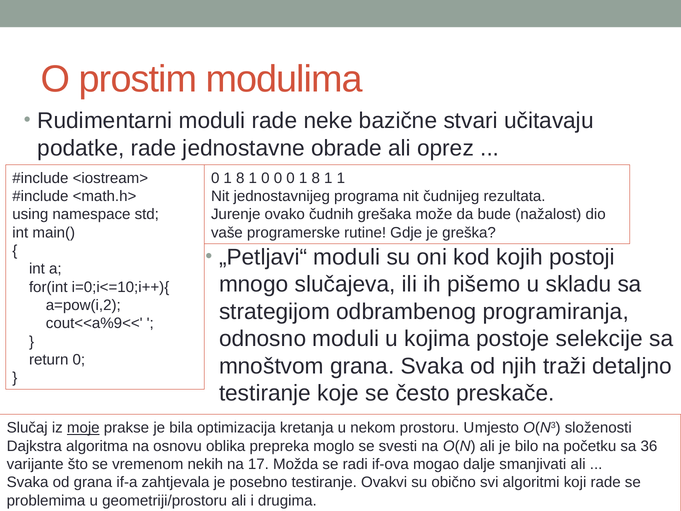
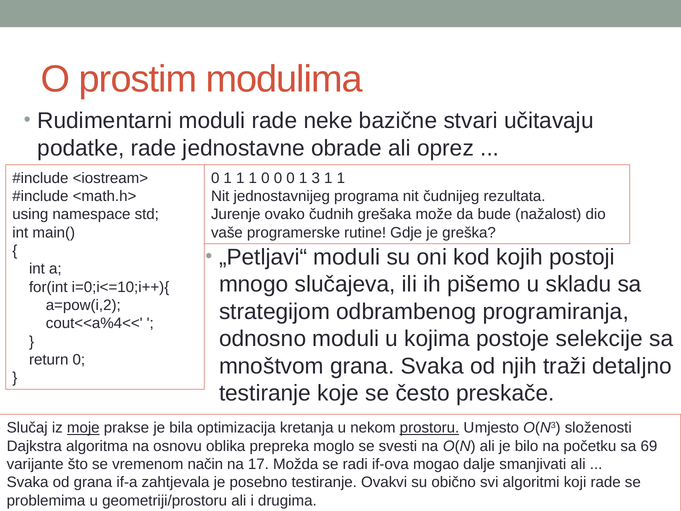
8 at (240, 178): 8 -> 1
0 0 1 8: 8 -> 3
cout<<a%9<<: cout<<a%9<< -> cout<<a%4<<
prostoru underline: none -> present
36: 36 -> 69
nekih: nekih -> način
